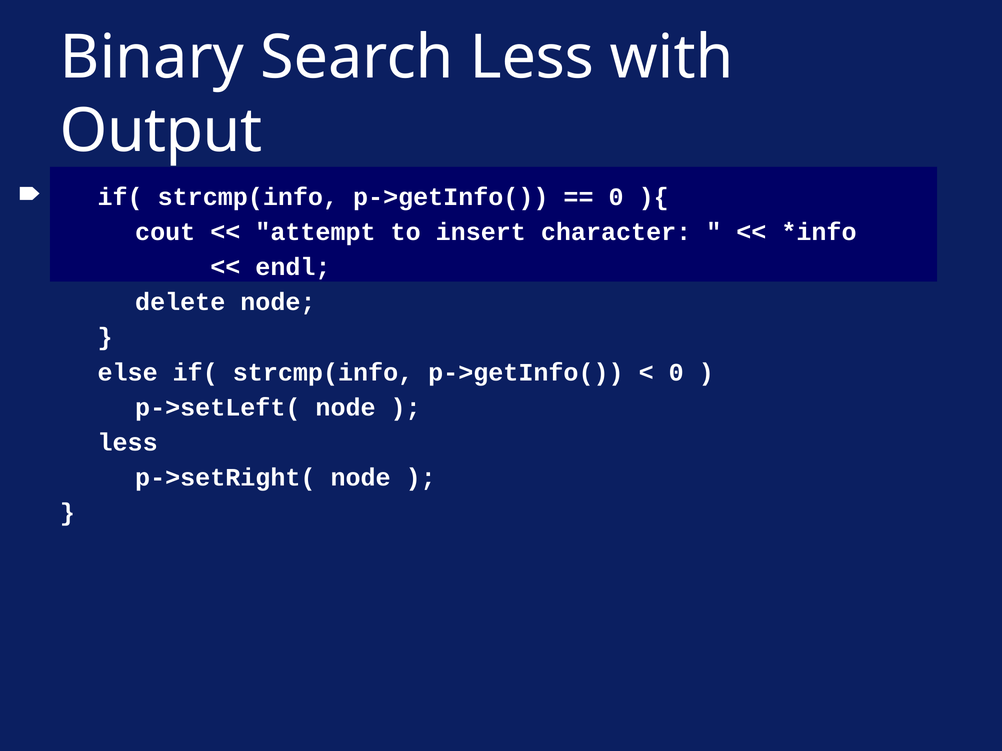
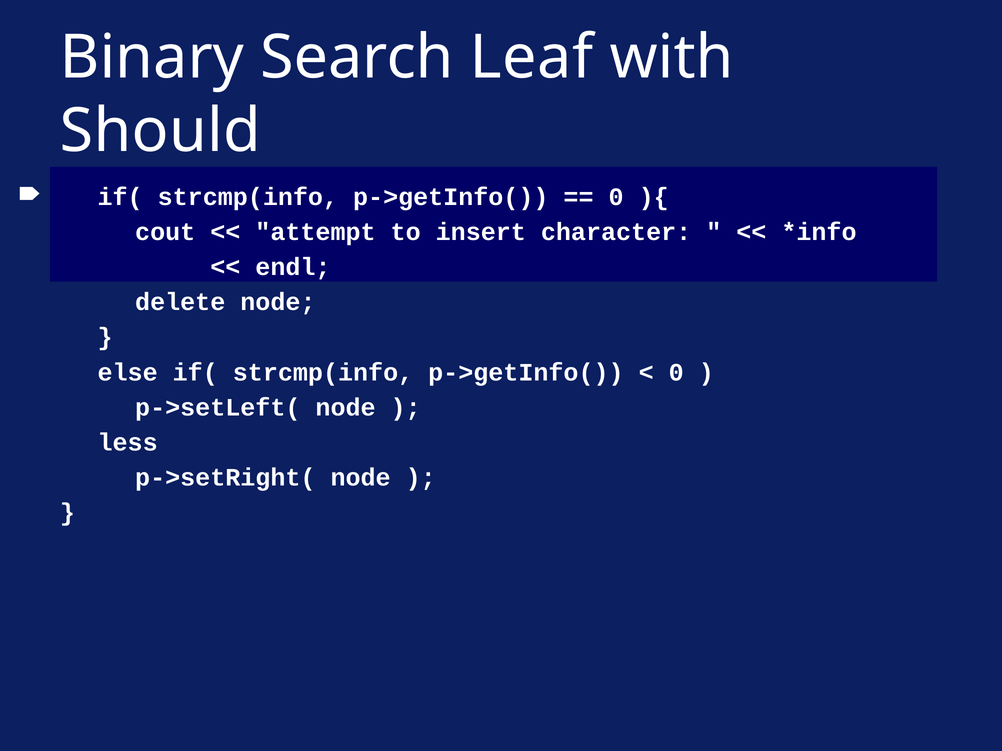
Search Less: Less -> Leaf
Output: Output -> Should
